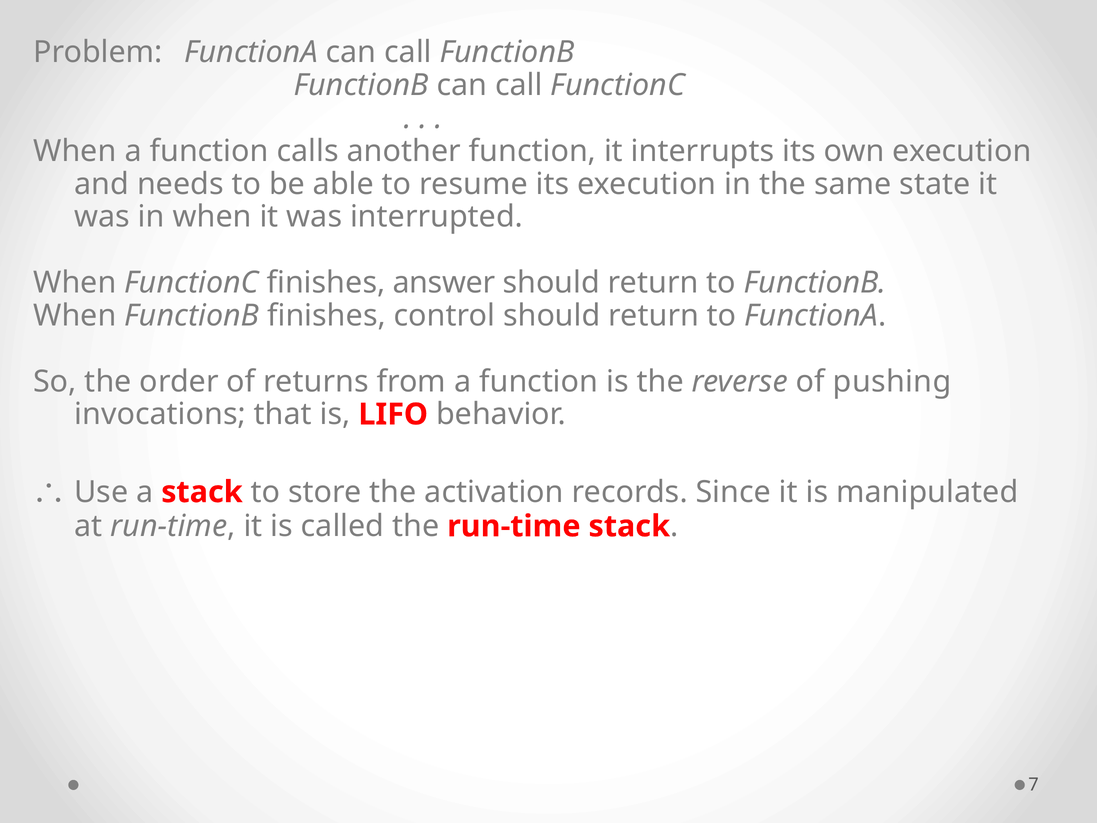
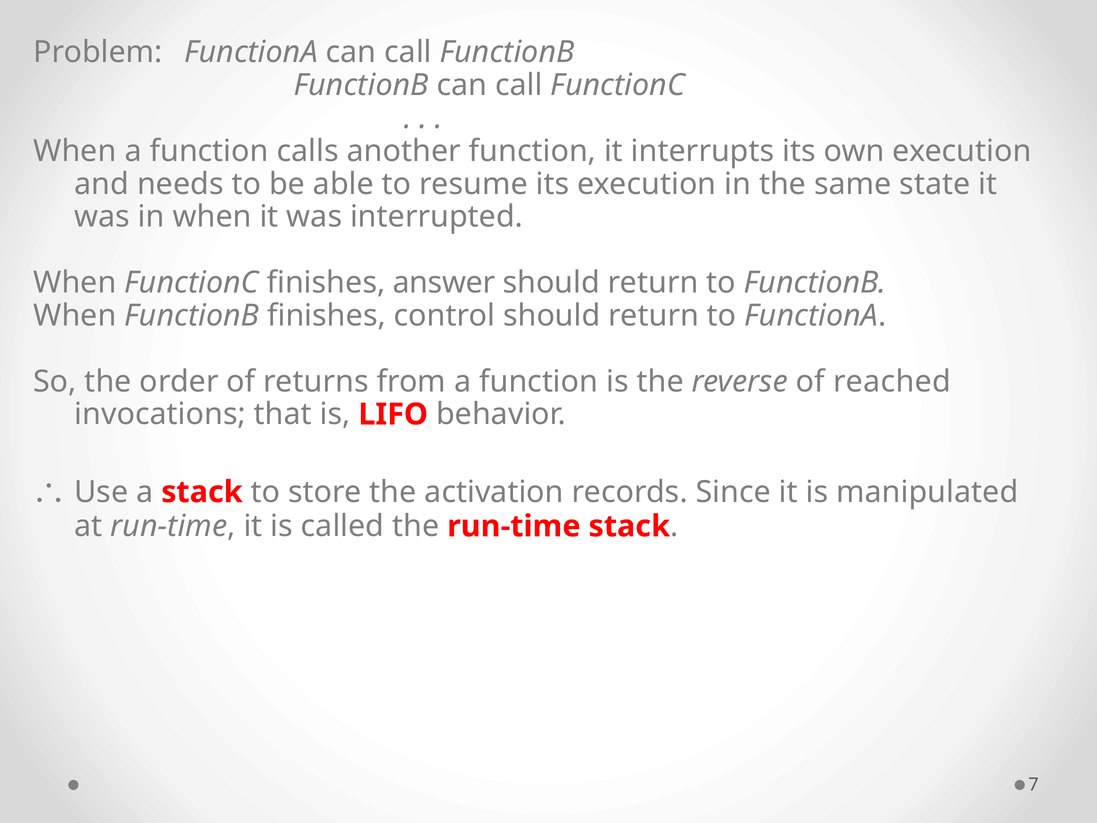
pushing: pushing -> reached
